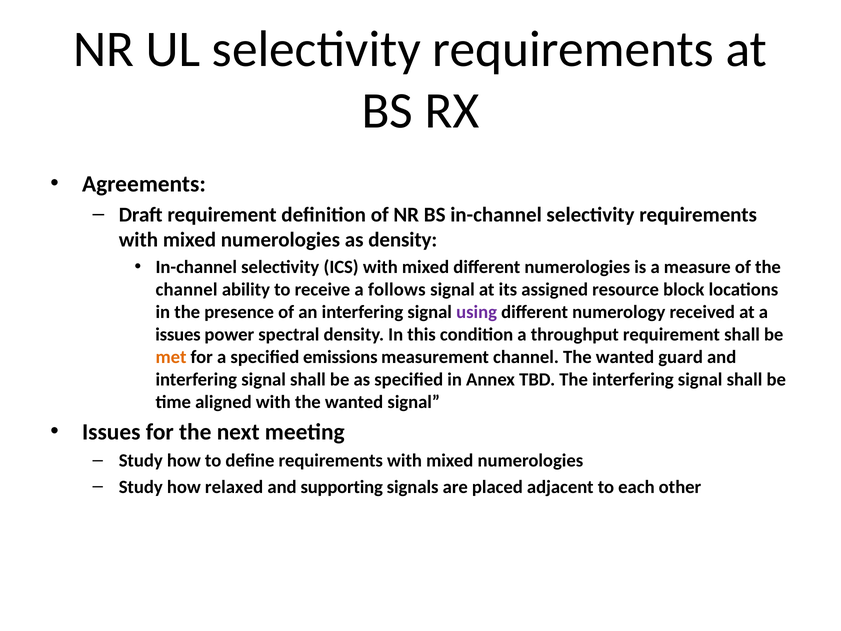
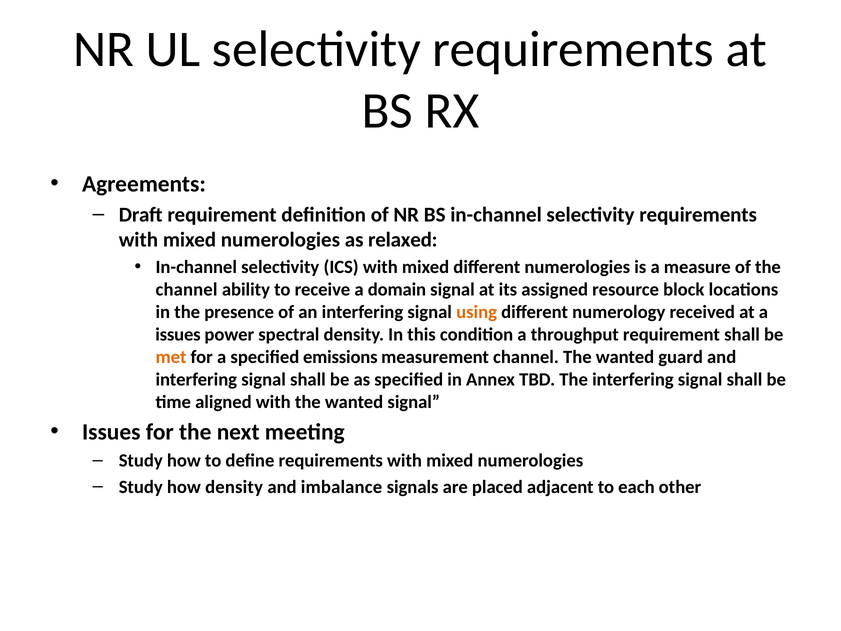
as density: density -> relaxed
follows: follows -> domain
using colour: purple -> orange
how relaxed: relaxed -> density
supporting: supporting -> imbalance
